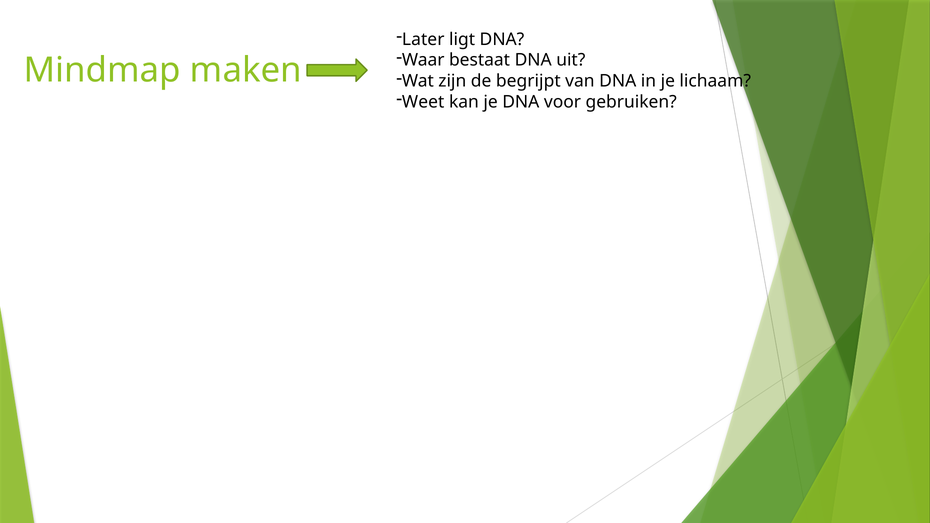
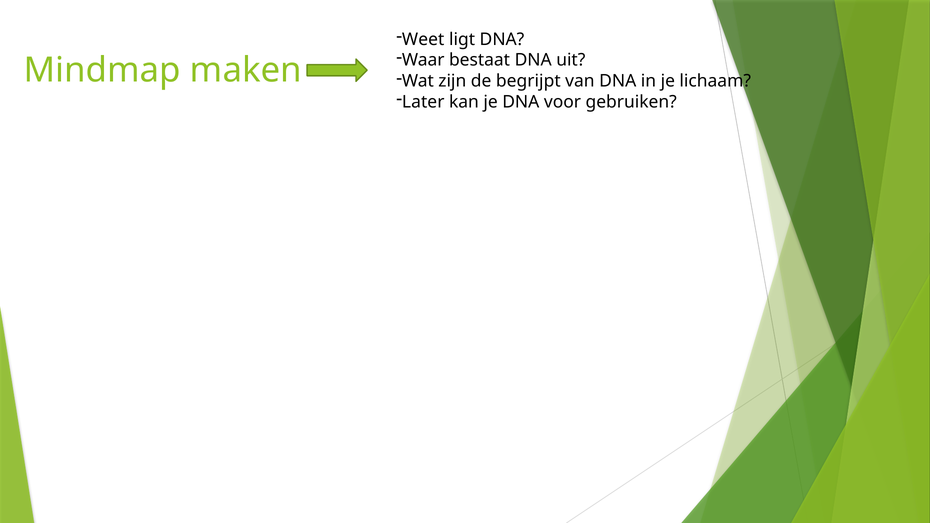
Later: Later -> Weet
Weet: Weet -> Later
